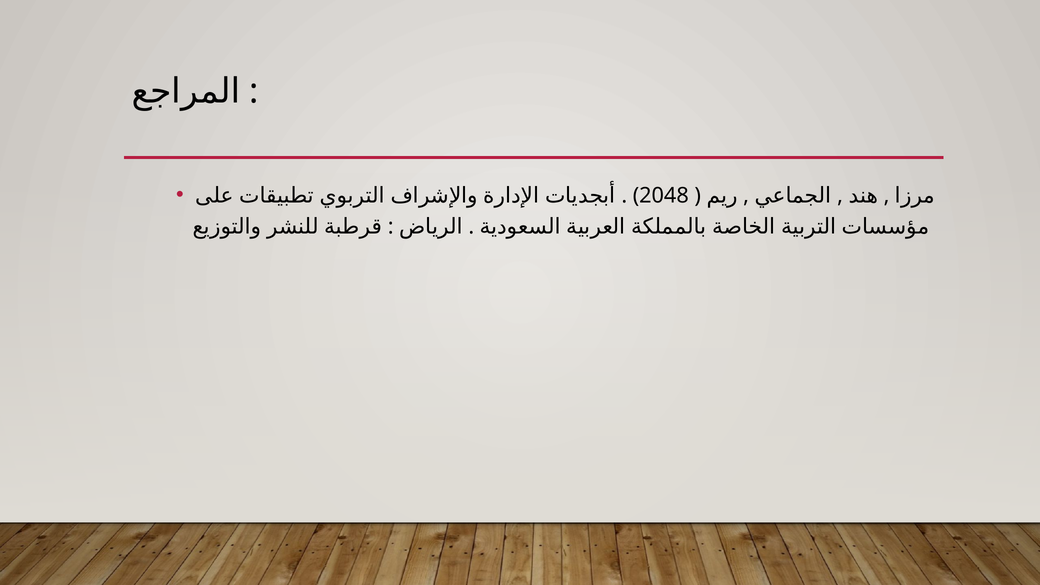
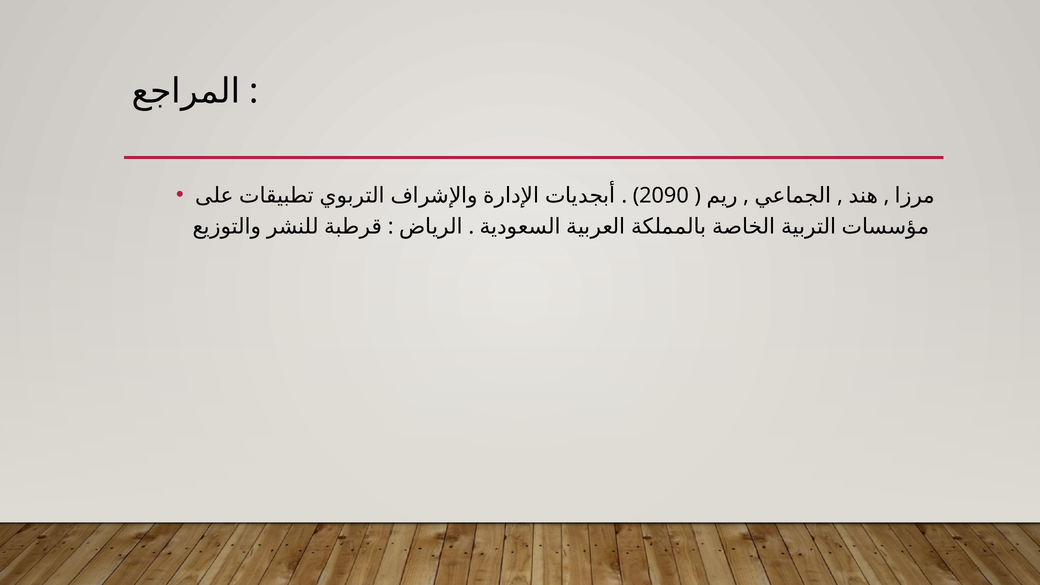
2048: 2048 -> 2090
